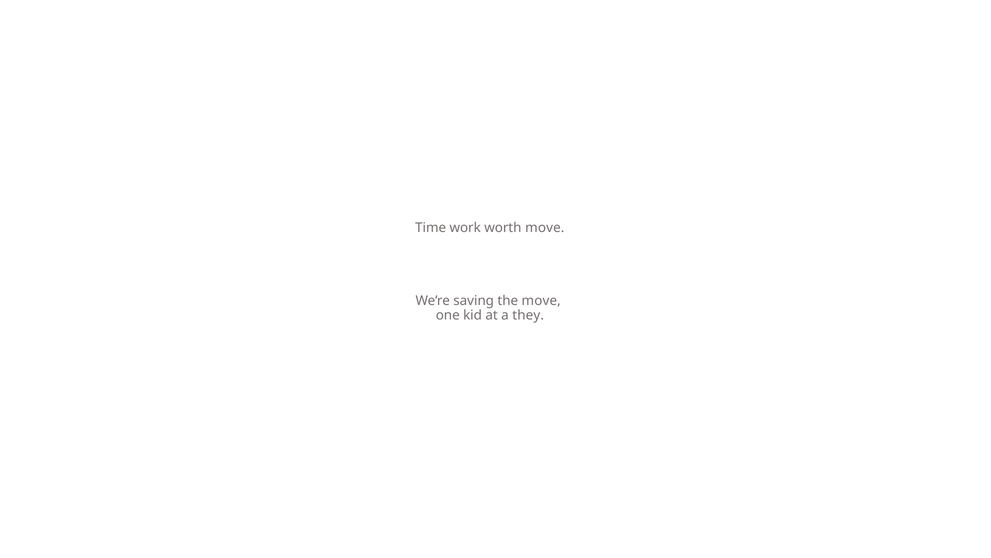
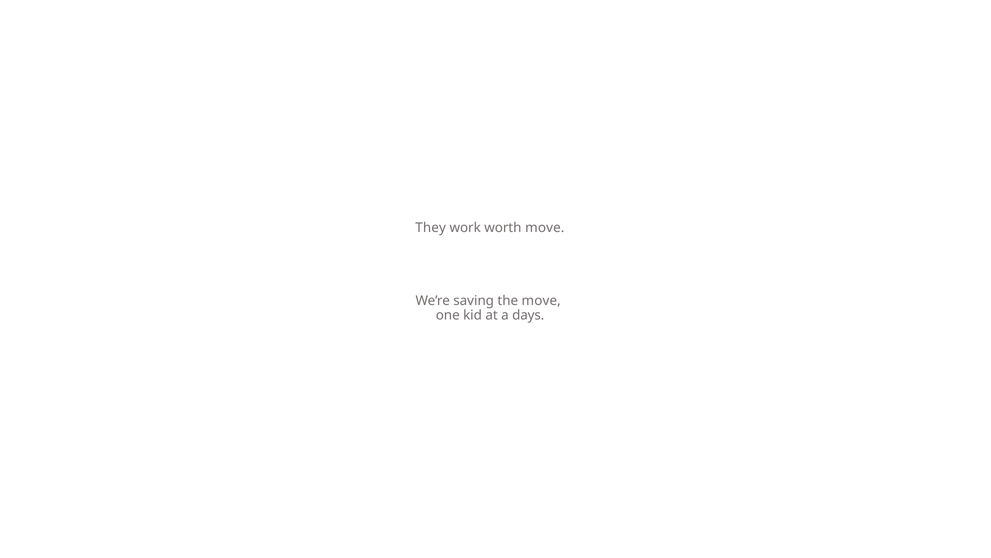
Time: Time -> They
they: they -> days
